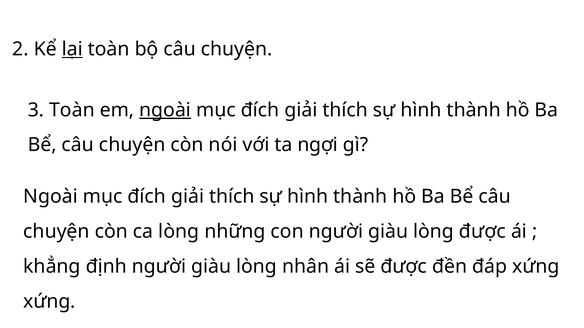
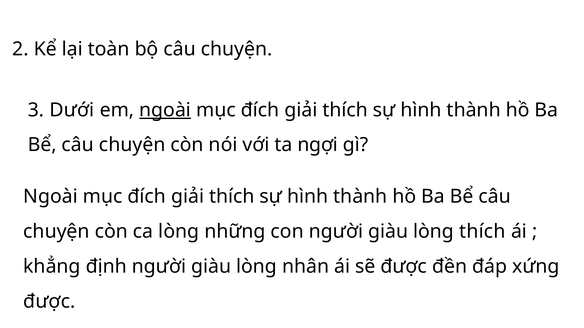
lại underline: present -> none
3 Toàn: Toàn -> Dưới
lòng được: được -> thích
xứng at (49, 302): xứng -> được
